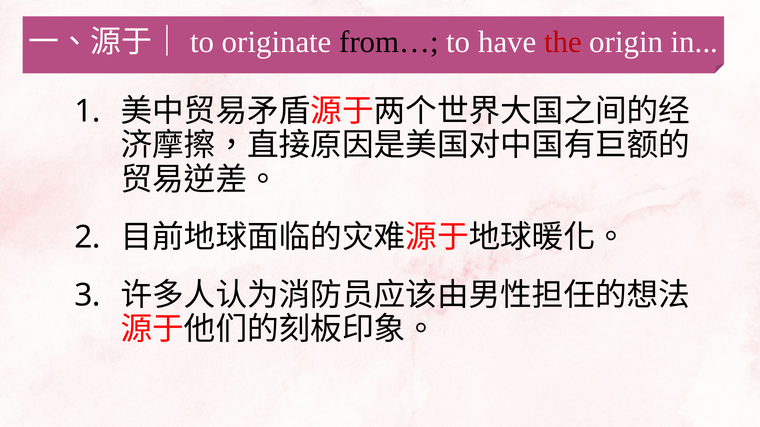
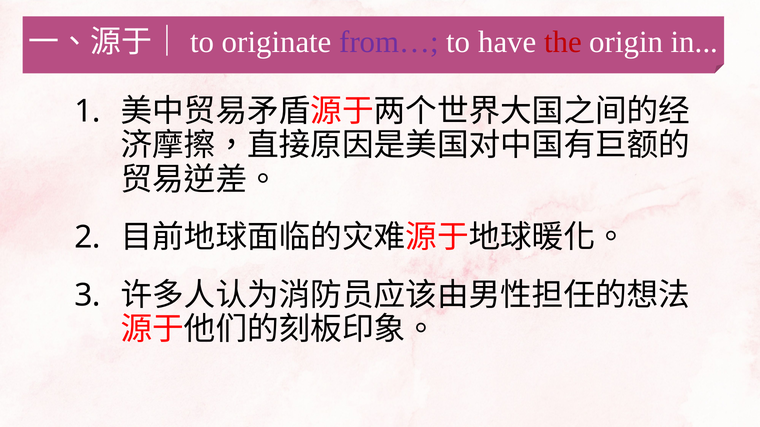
from… colour: black -> purple
